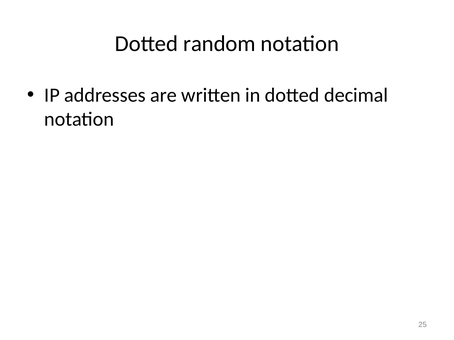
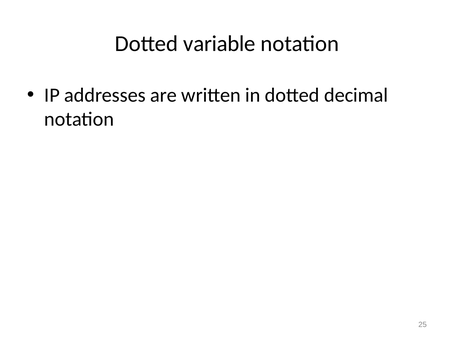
random: random -> variable
